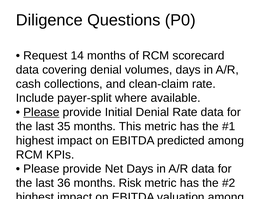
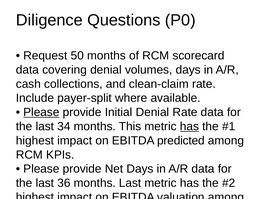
14: 14 -> 50
35: 35 -> 34
has at (189, 127) underline: none -> present
months Risk: Risk -> Last
